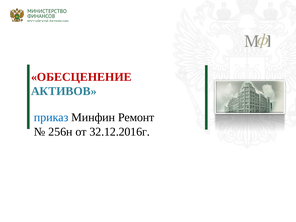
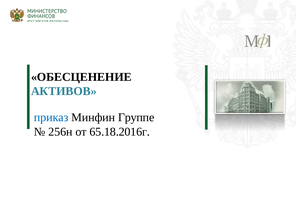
ОБЕСЦЕНЕНИЕ colour: red -> black
Ремонт: Ремонт -> Группе
32.12.2016г: 32.12.2016г -> 65.18.2016г
